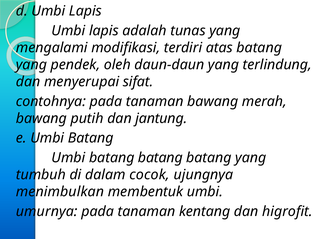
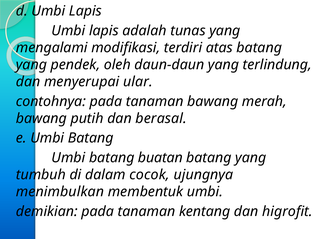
sifat: sifat -> ular
jantung: jantung -> berasal
Umbi batang batang: batang -> buatan
umurnya: umurnya -> demikian
